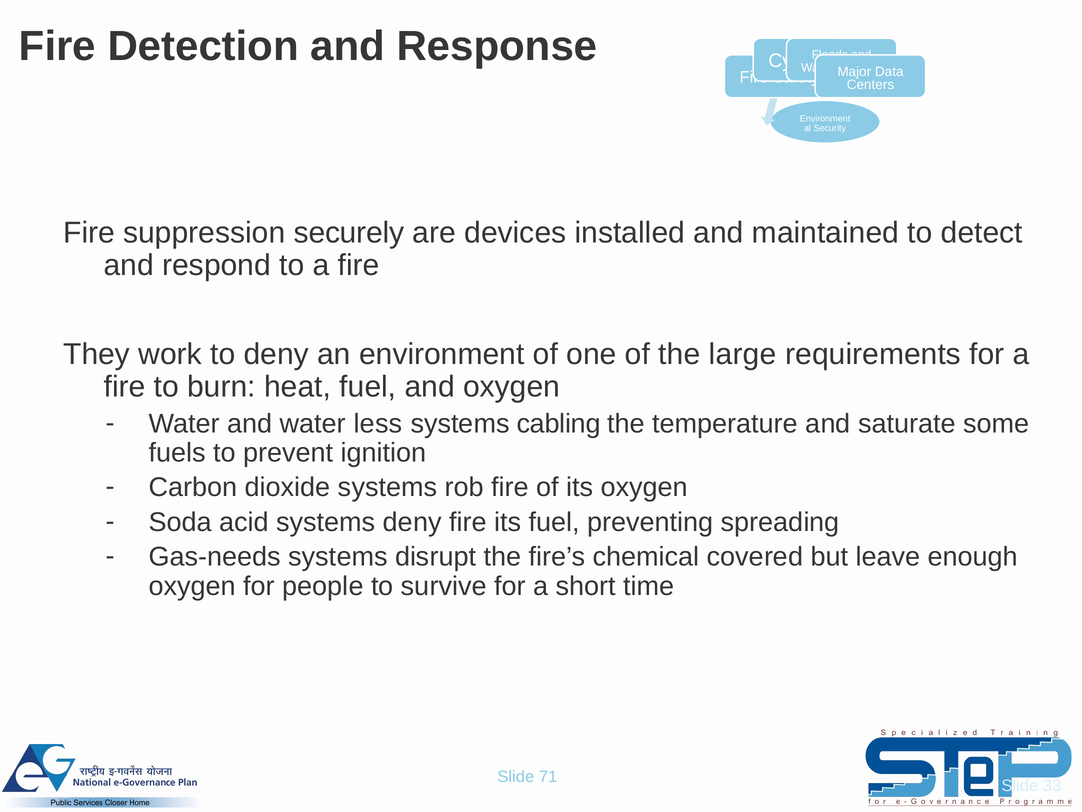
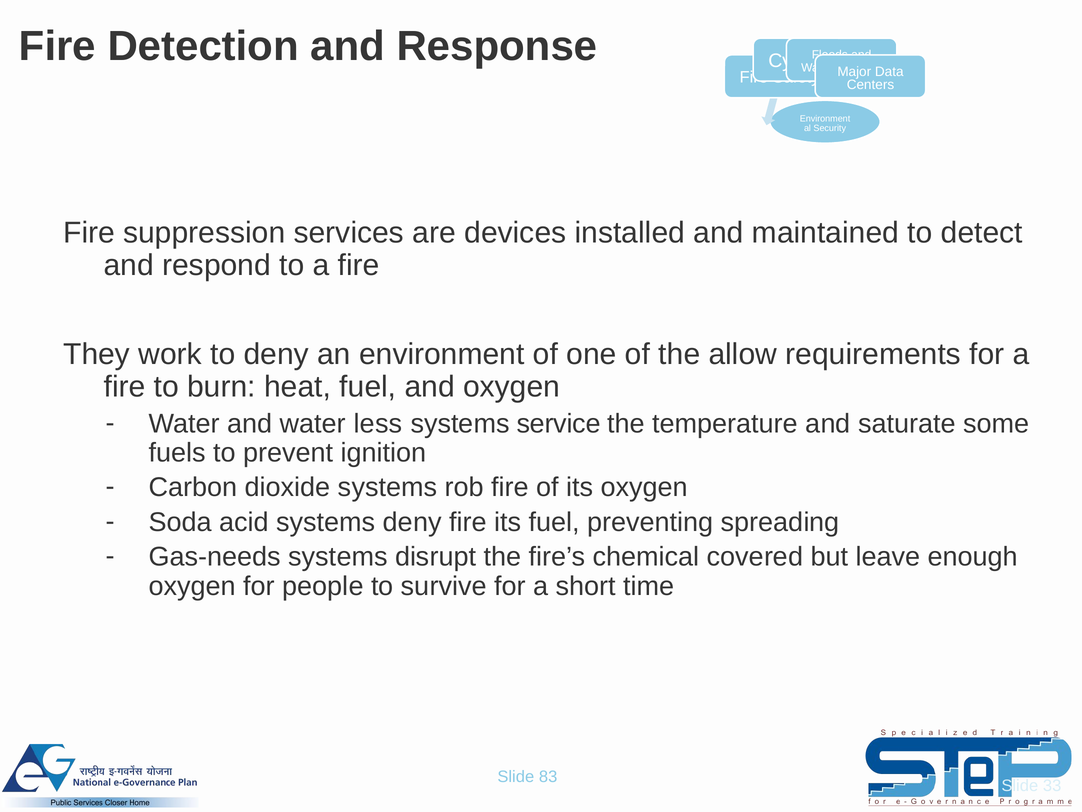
securely: securely -> services
large: large -> allow
cabling: cabling -> service
71: 71 -> 83
